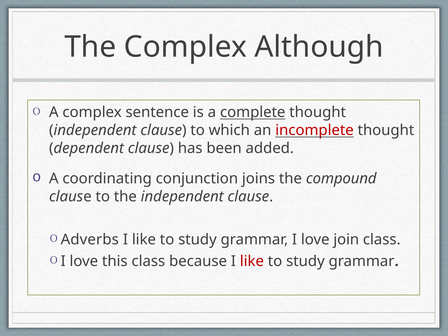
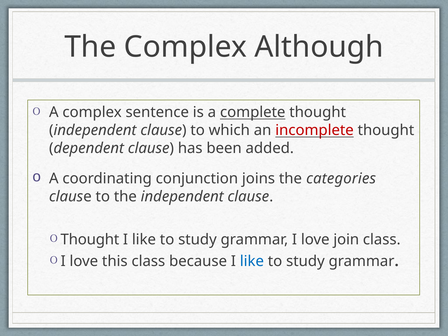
compound: compound -> categories
Adverbs at (90, 239): Adverbs -> Thought
like at (252, 261) colour: red -> blue
